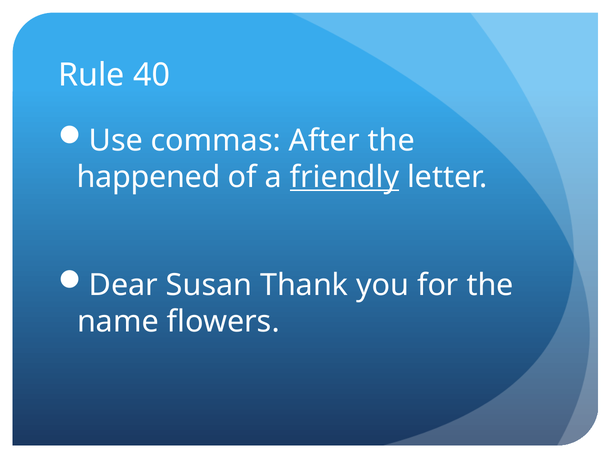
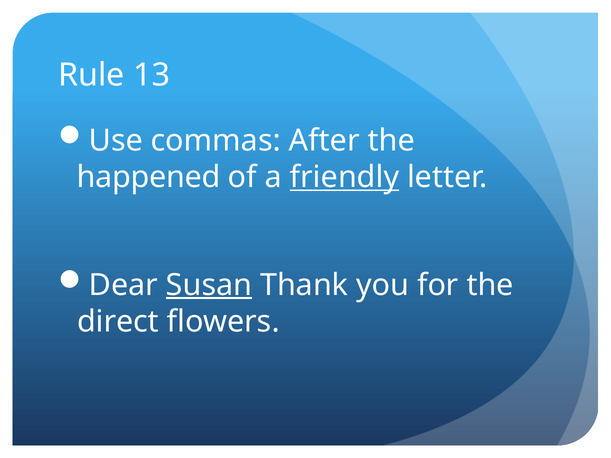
40: 40 -> 13
Susan underline: none -> present
name: name -> direct
